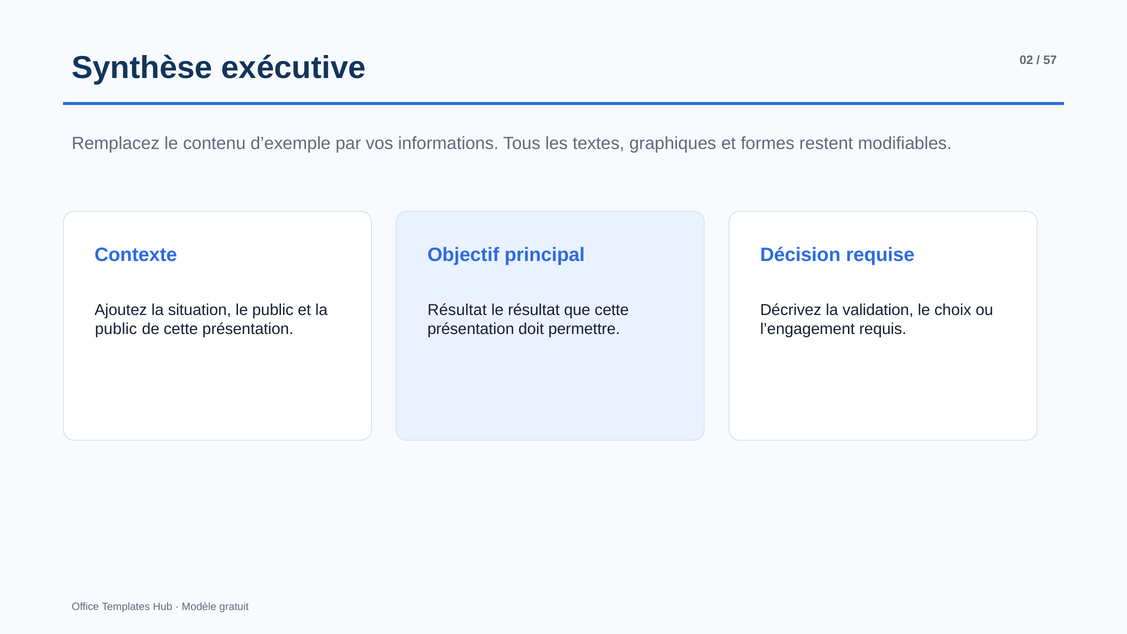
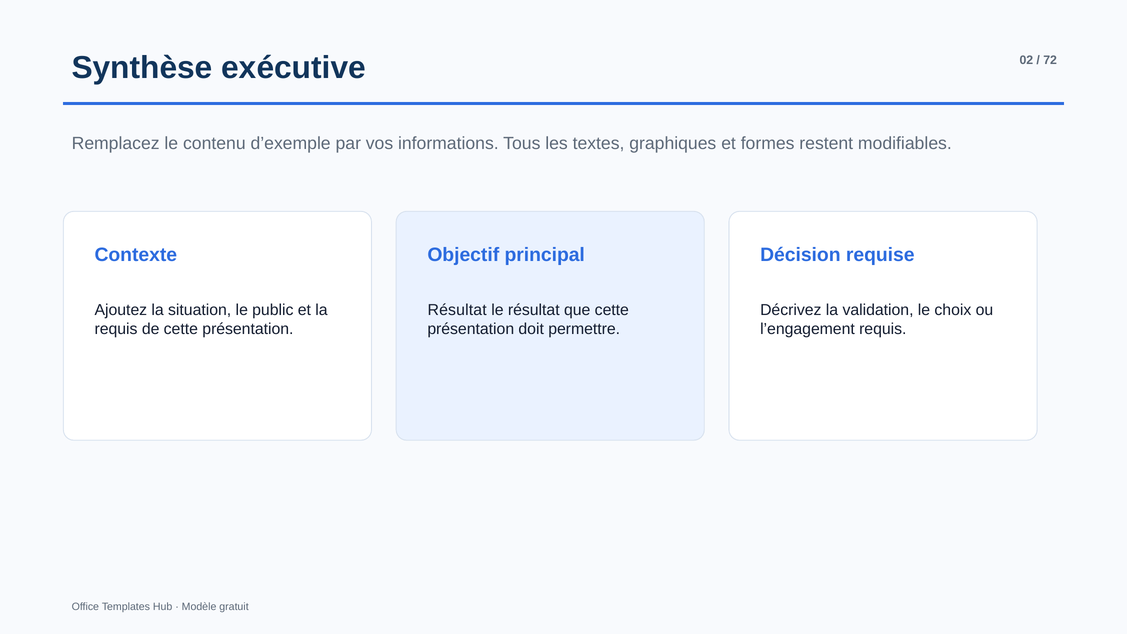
57: 57 -> 72
public at (116, 329): public -> requis
